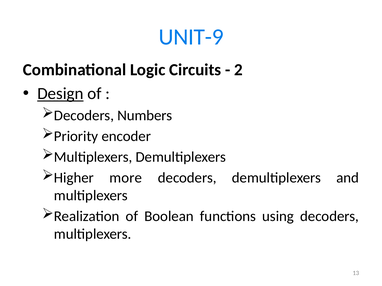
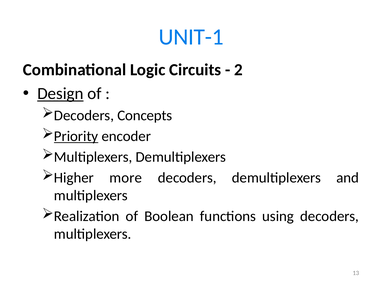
UNIT-9: UNIT-9 -> UNIT-1
Numbers: Numbers -> Concepts
Priority underline: none -> present
